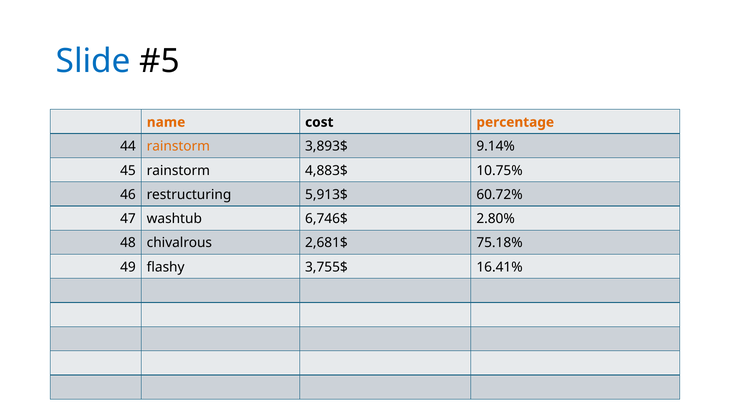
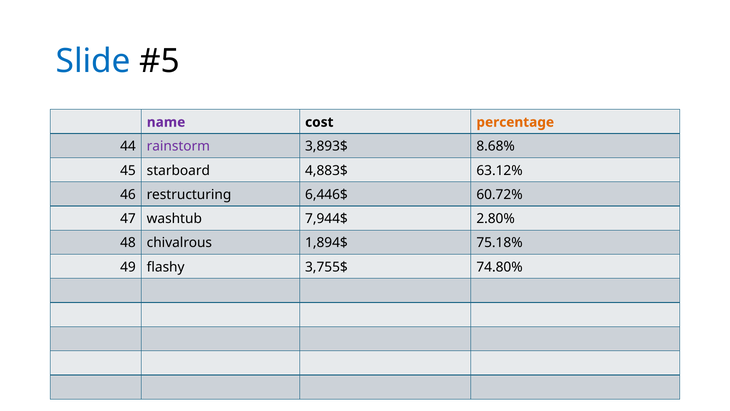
name colour: orange -> purple
rainstorm at (178, 146) colour: orange -> purple
9.14%: 9.14% -> 8.68%
45 rainstorm: rainstorm -> starboard
10.75%: 10.75% -> 63.12%
5,913$: 5,913$ -> 6,446$
6,746$: 6,746$ -> 7,944$
2,681$: 2,681$ -> 1,894$
16.41%: 16.41% -> 74.80%
